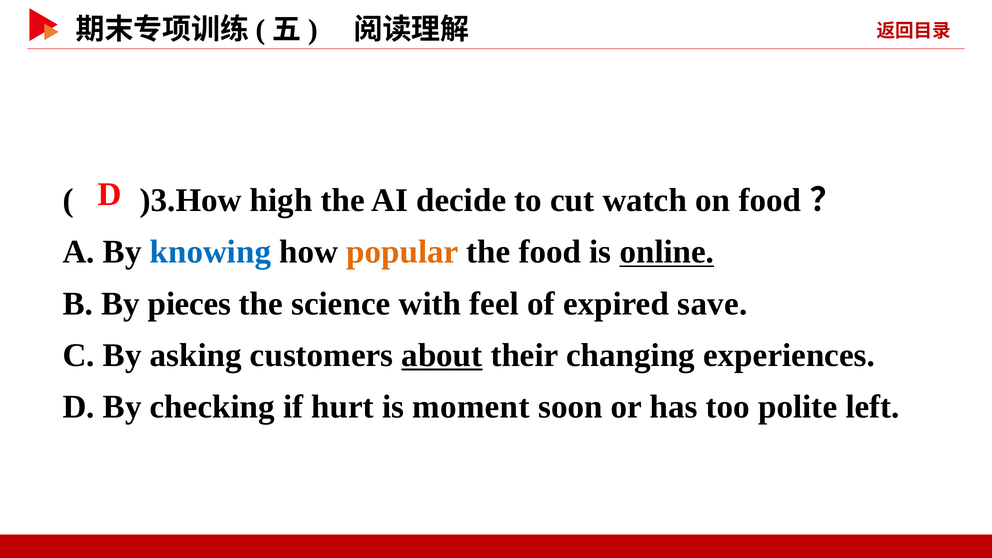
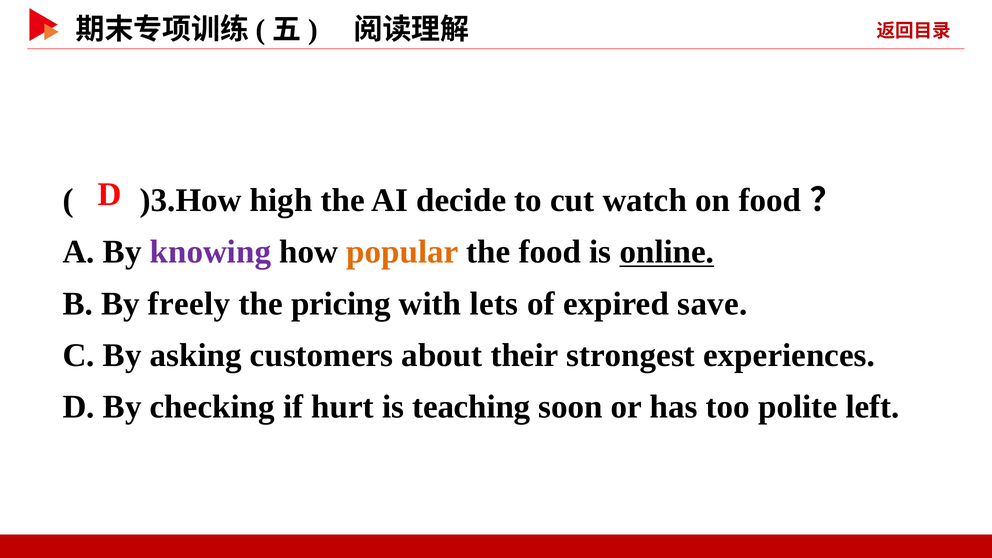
knowing colour: blue -> purple
pieces: pieces -> freely
science: science -> pricing
feel: feel -> lets
about underline: present -> none
changing: changing -> strongest
moment: moment -> teaching
